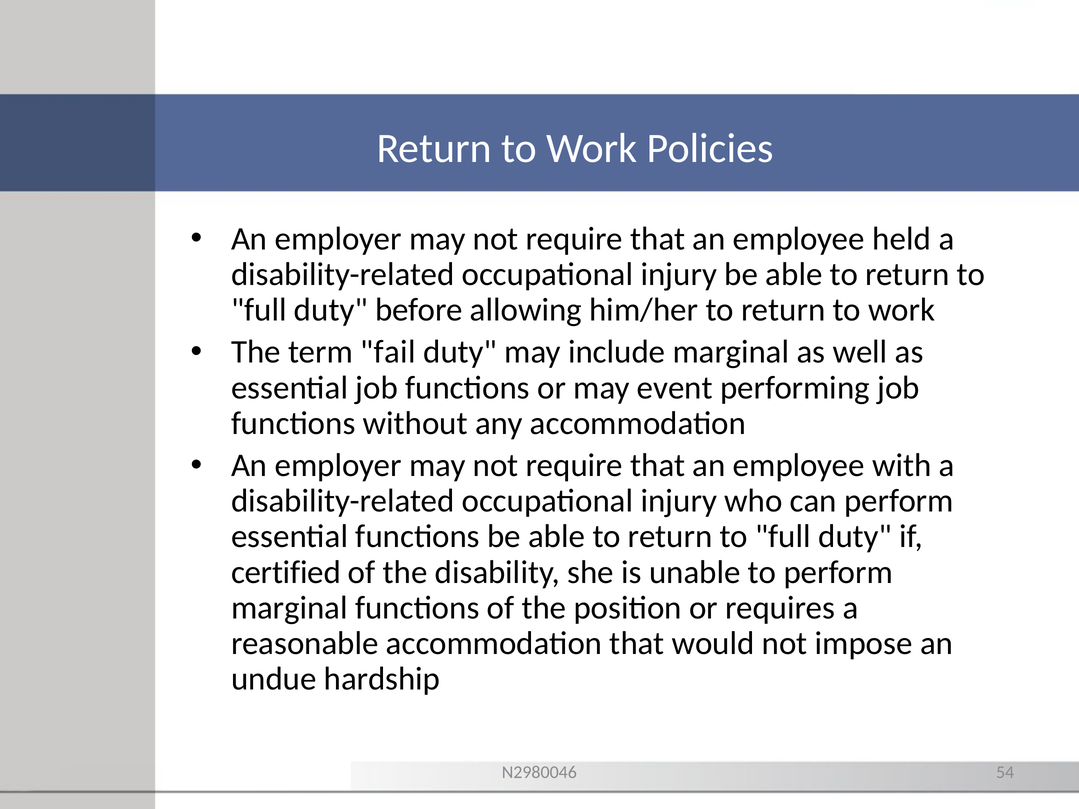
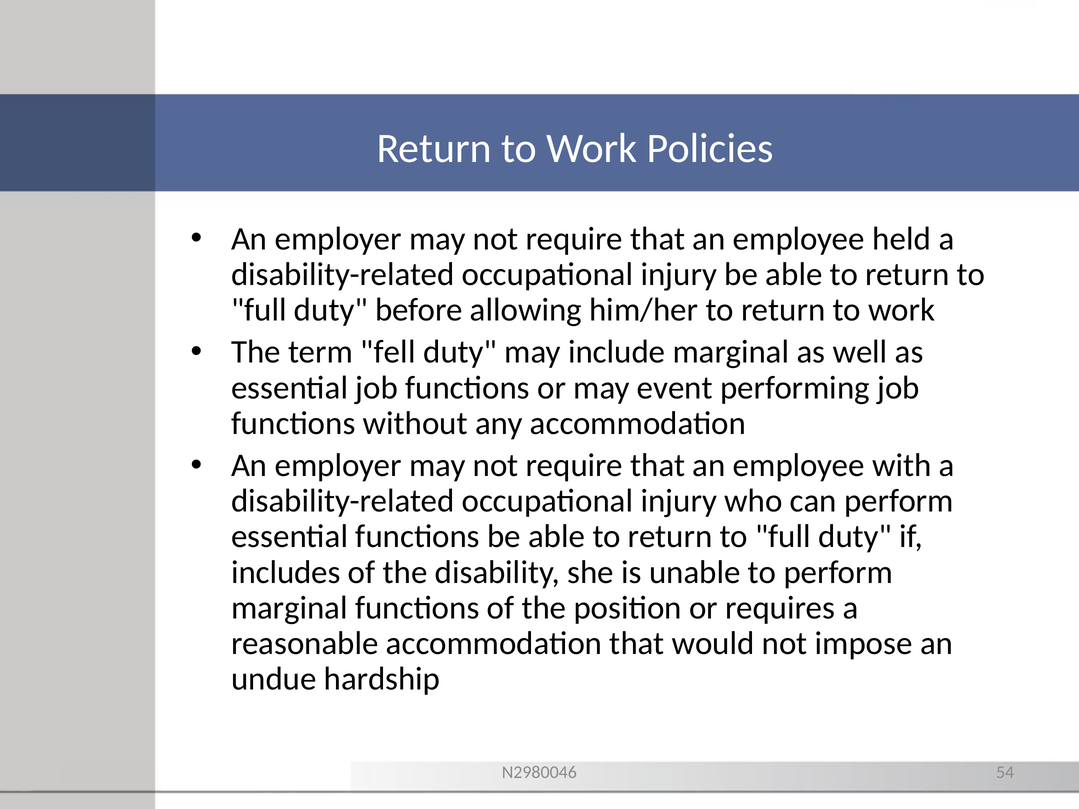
fail: fail -> fell
certified: certified -> includes
